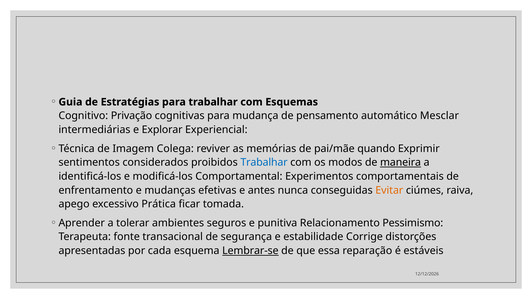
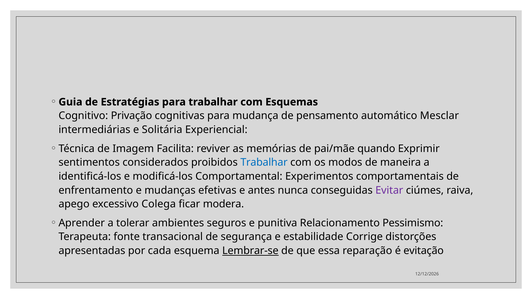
Explorar: Explorar -> Solitária
Colega: Colega -> Facilita
maneira underline: present -> none
Evitar colour: orange -> purple
Prática: Prática -> Colega
tomada: tomada -> modera
estáveis: estáveis -> evitação
